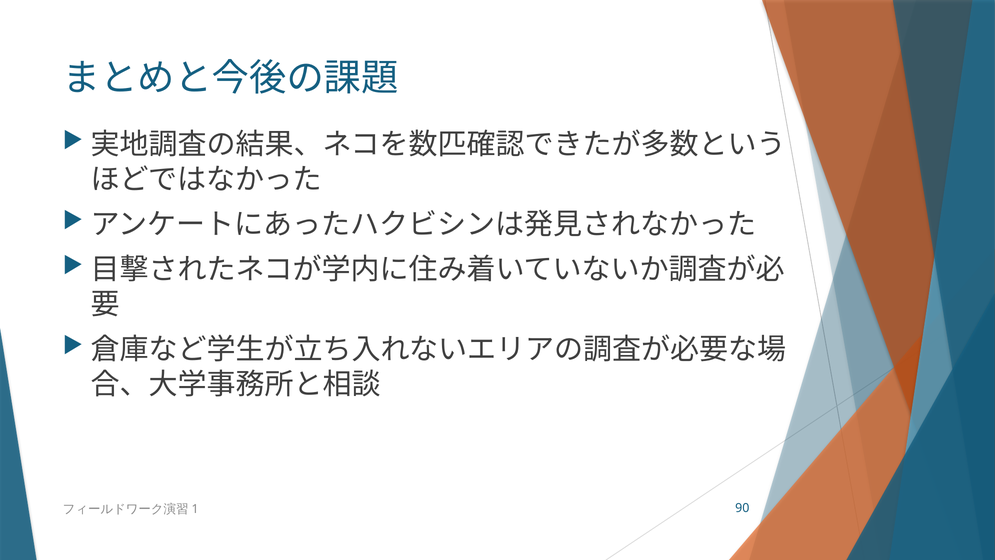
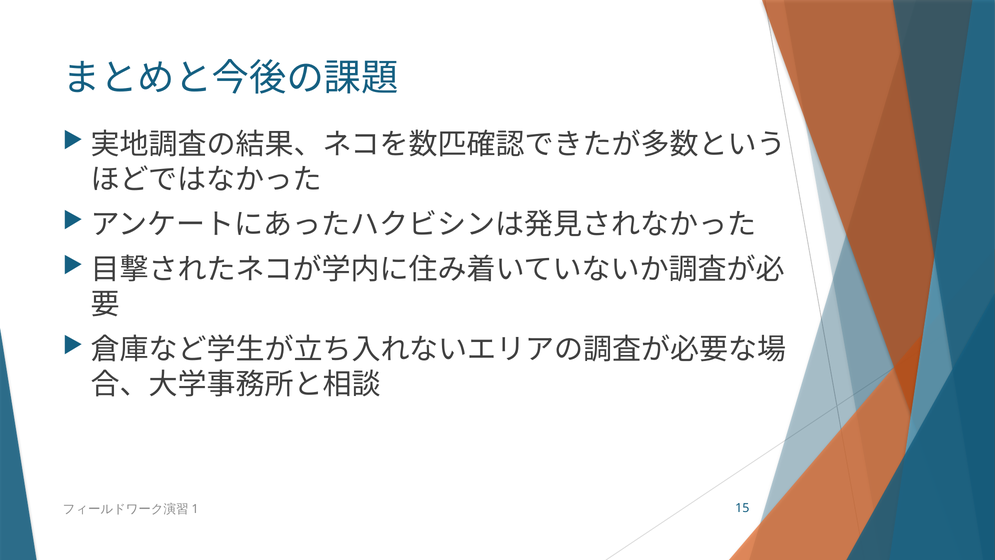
90: 90 -> 15
